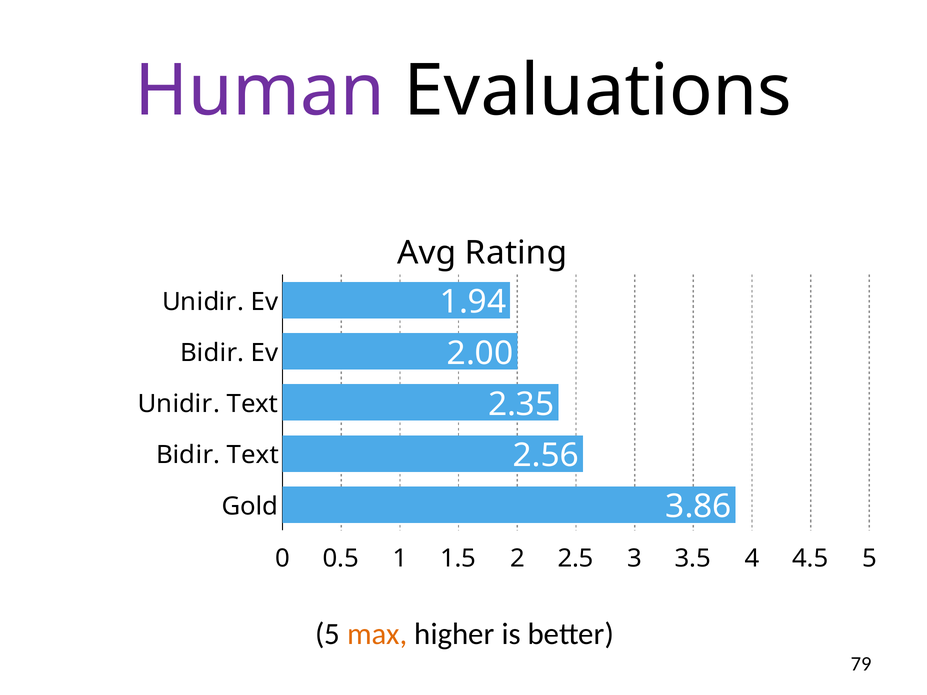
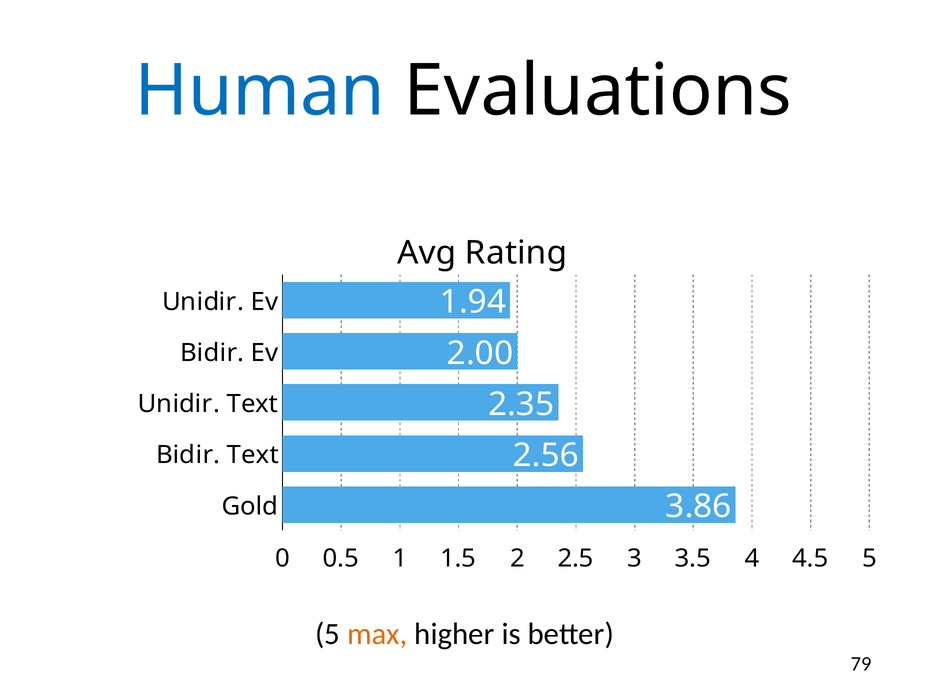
Human colour: purple -> blue
